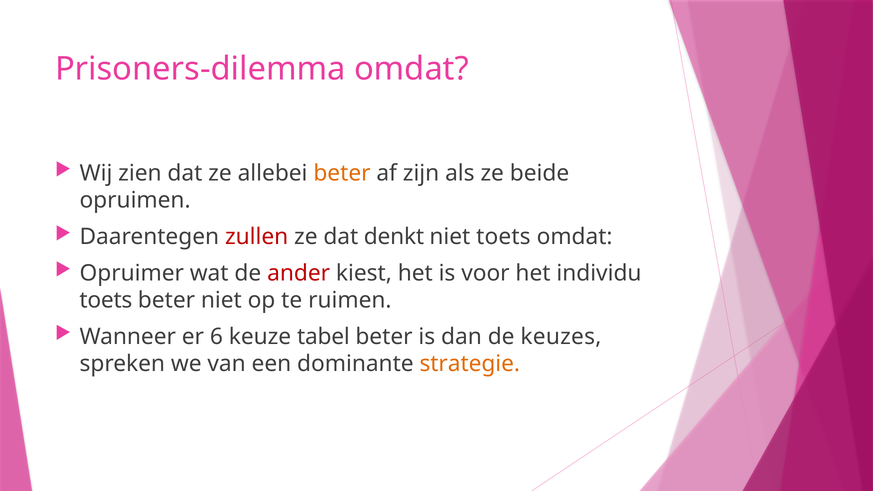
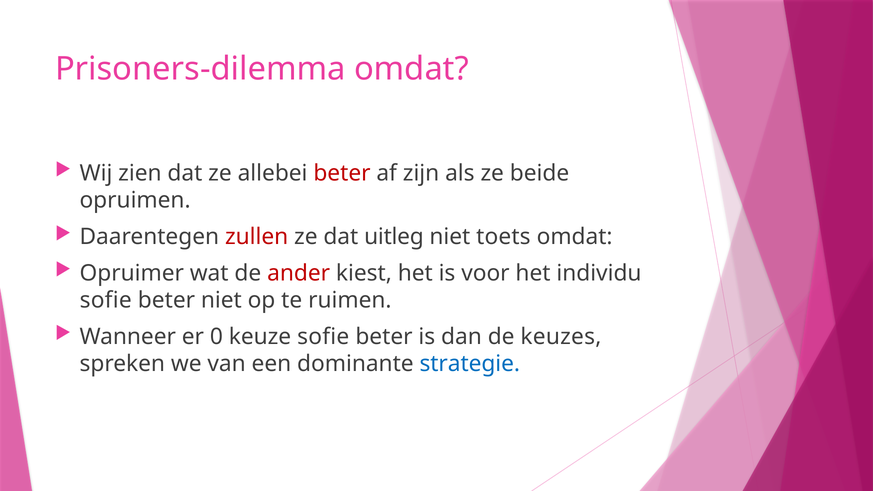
beter at (342, 173) colour: orange -> red
denkt: denkt -> uitleg
toets at (106, 300): toets -> sofie
6: 6 -> 0
keuze tabel: tabel -> sofie
strategie colour: orange -> blue
